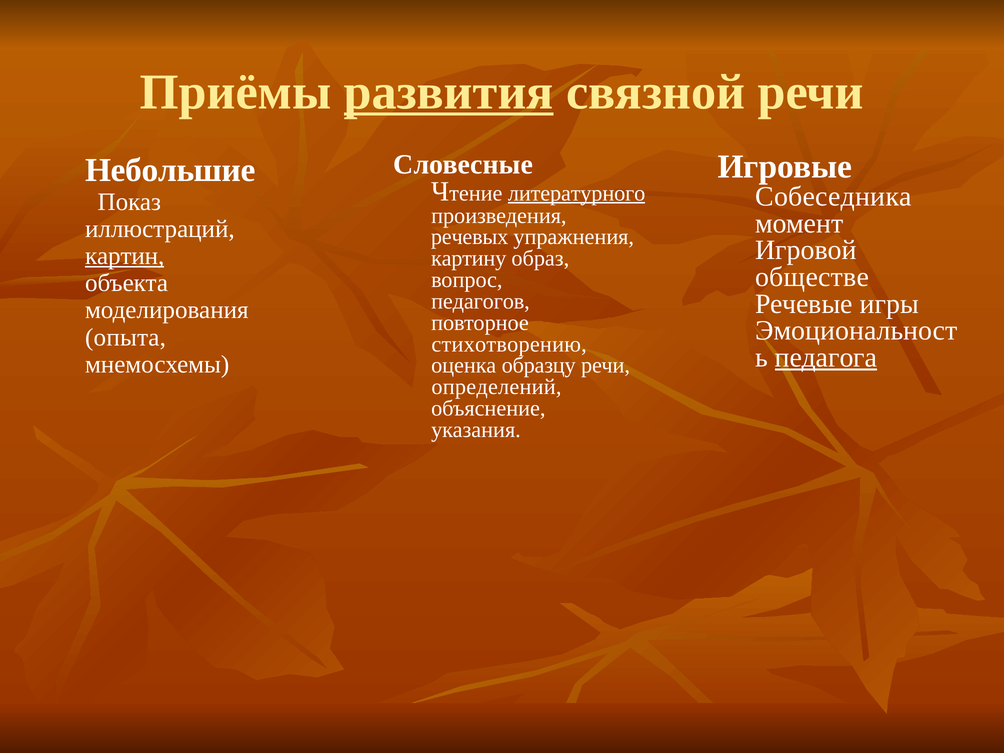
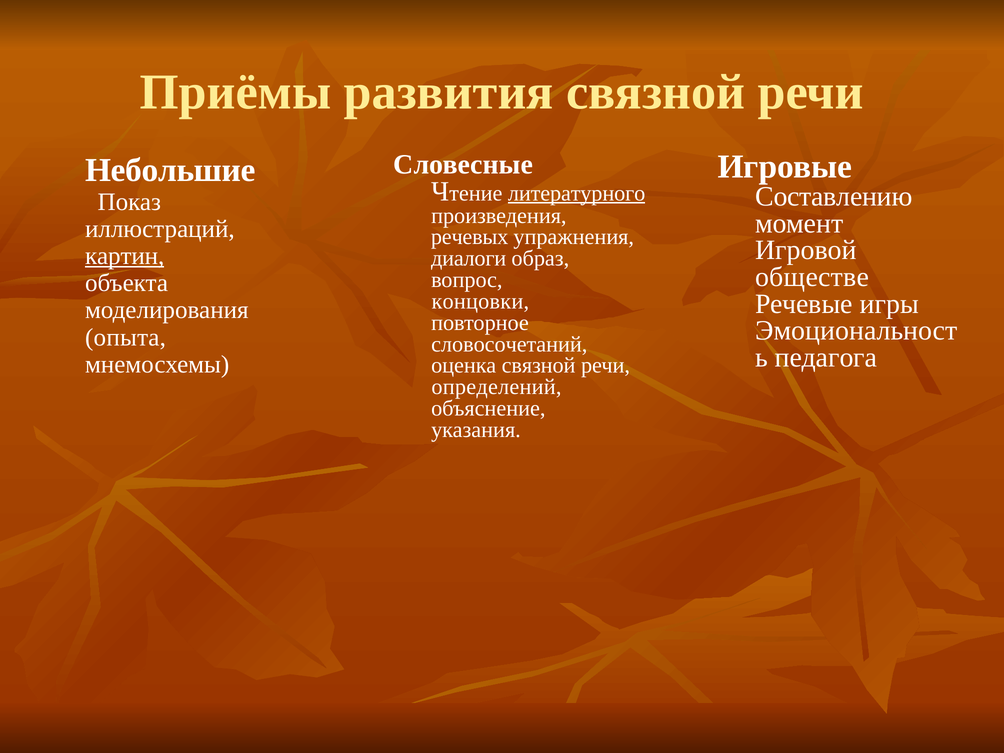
развития underline: present -> none
Собеседника: Собеседника -> Составлению
картину: картину -> диалоги
педагогов: педагогов -> концовки
стихотворению: стихотворению -> словосочетаний
педагога underline: present -> none
оценка образцу: образцу -> связной
